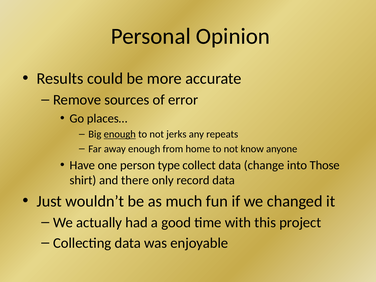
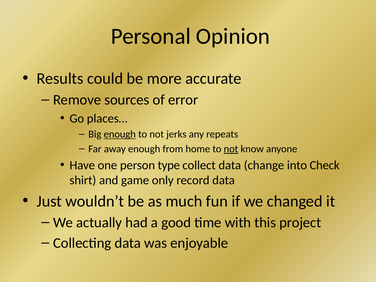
not at (231, 149) underline: none -> present
Those: Those -> Check
there: there -> game
